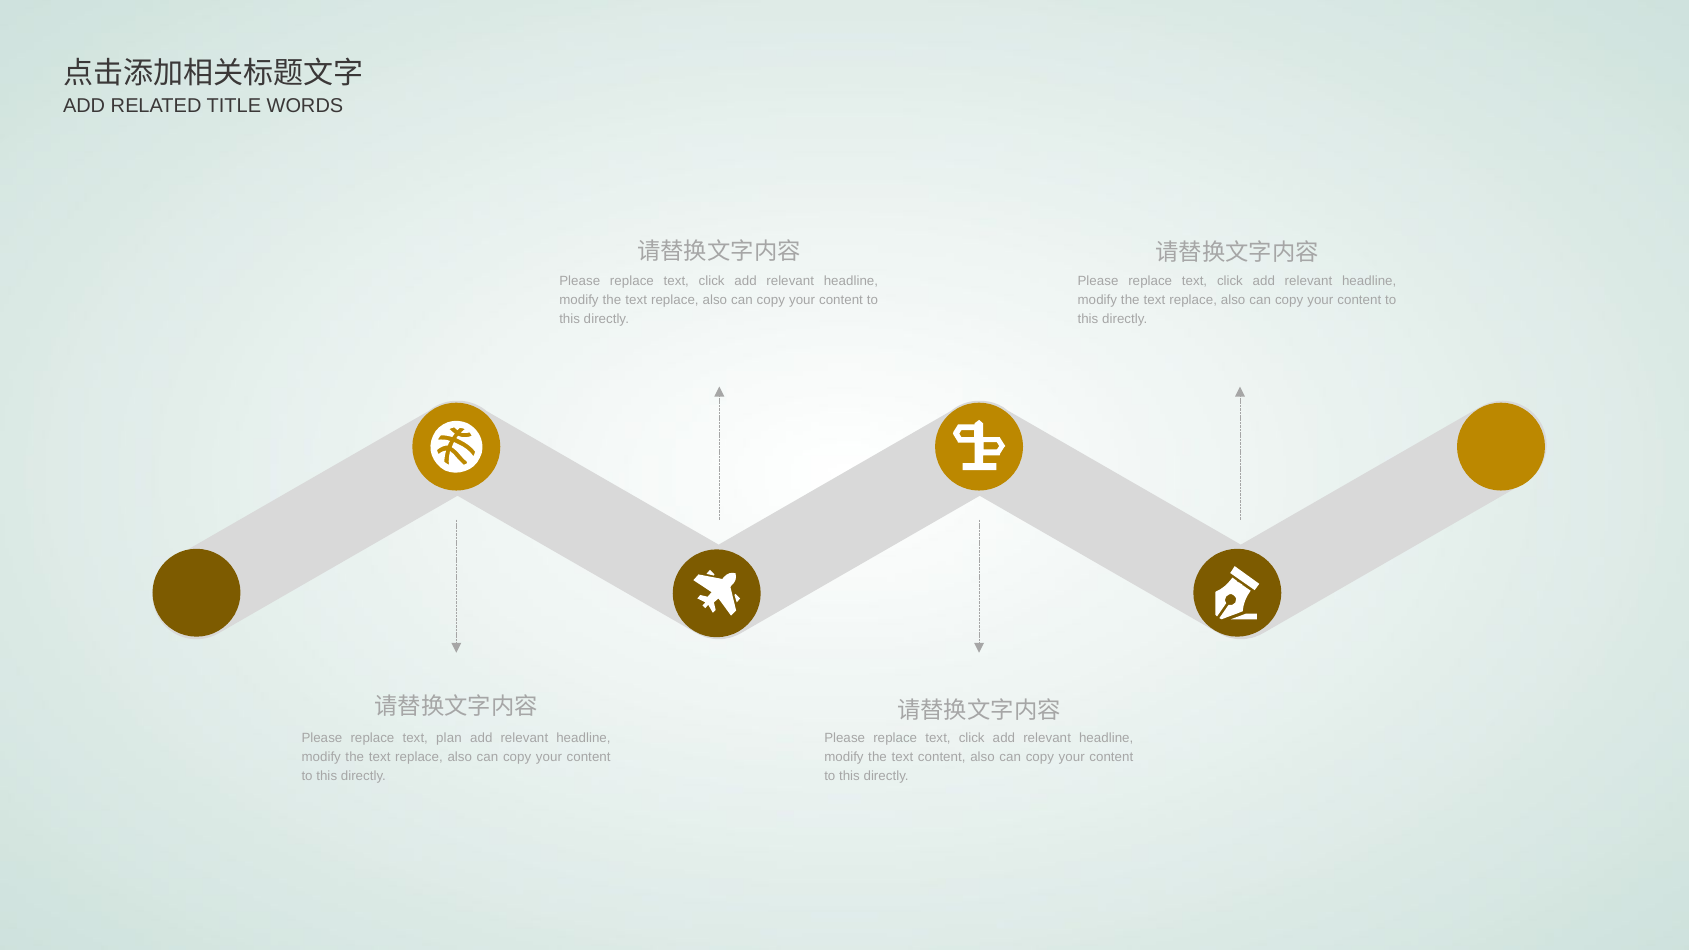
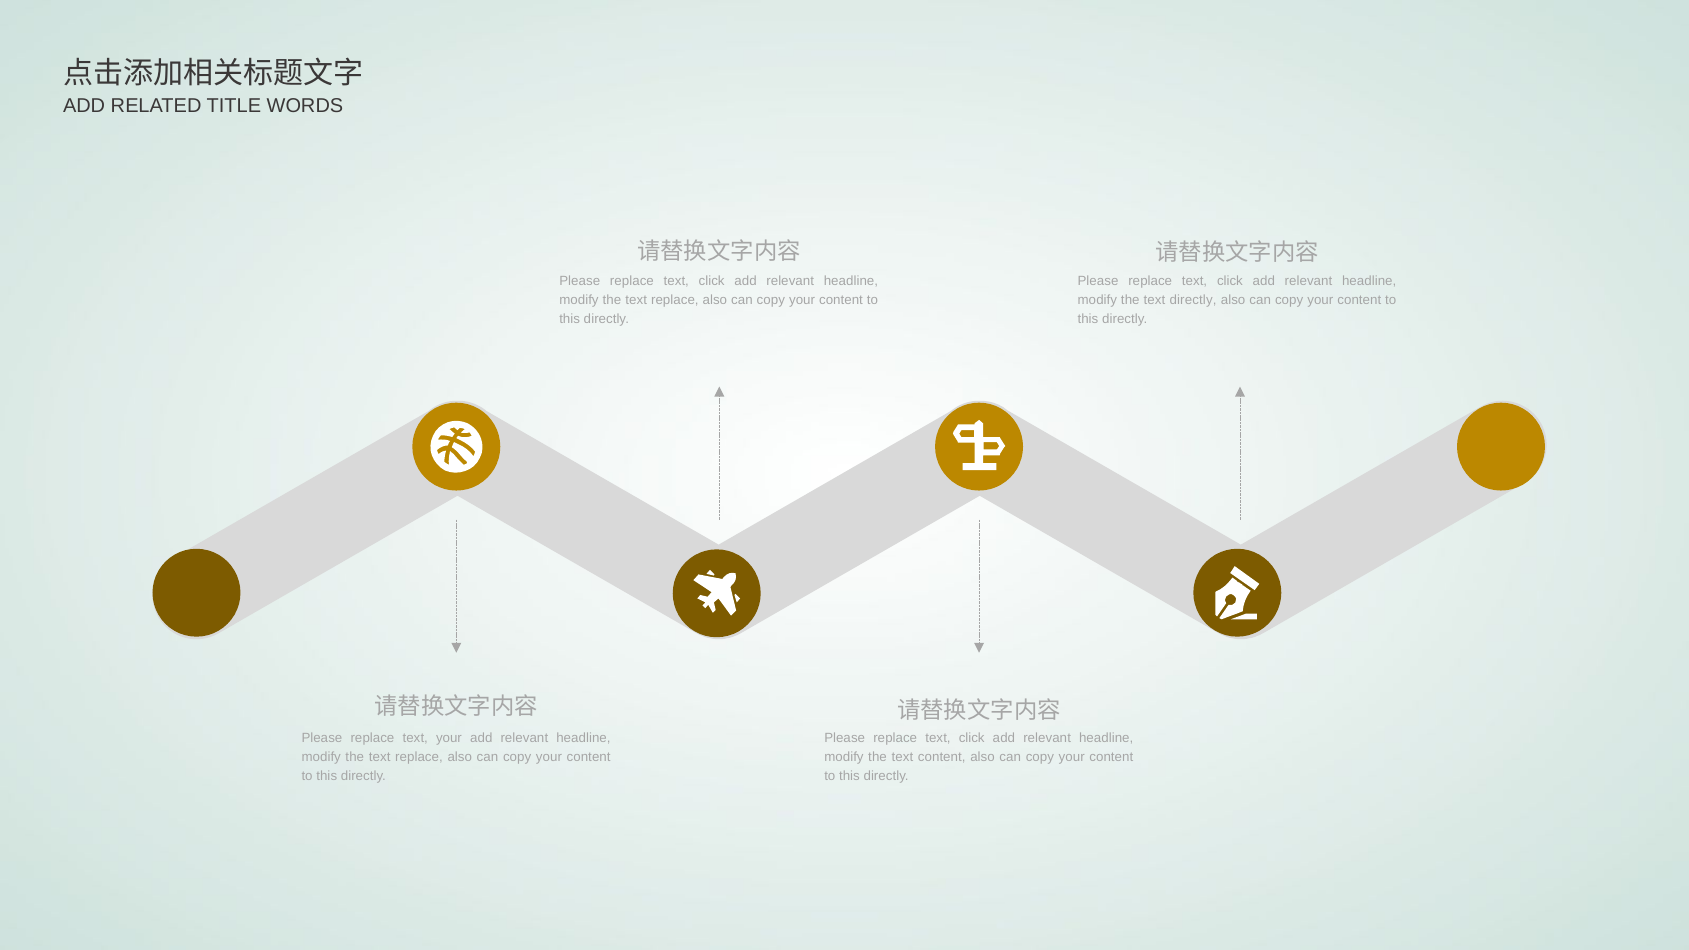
replace at (1193, 300): replace -> directly
text plan: plan -> your
